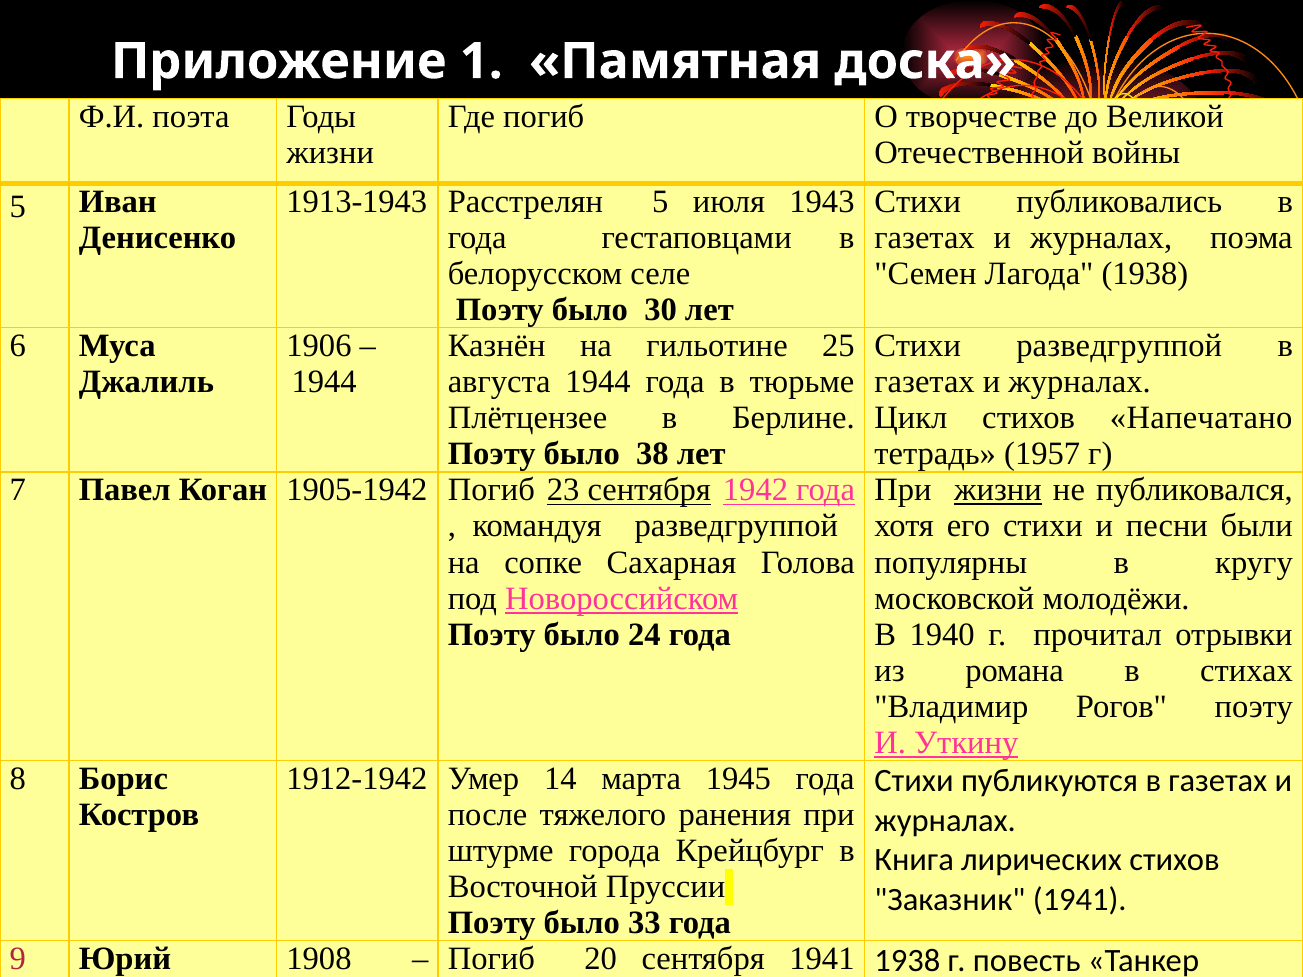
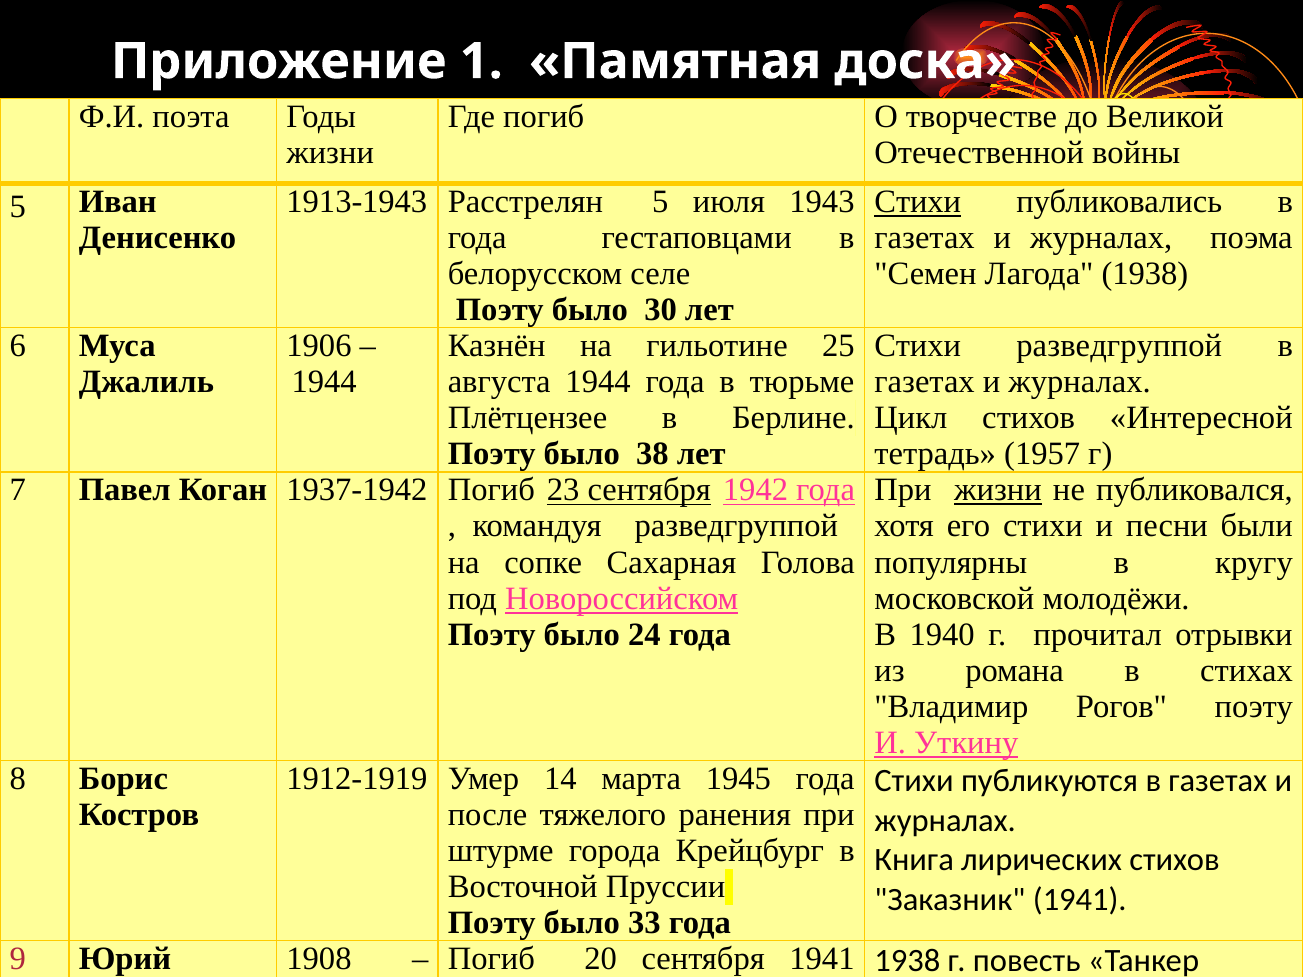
Стихи at (918, 202) underline: none -> present
Напечатано: Напечатано -> Интересной
1905-1942: 1905-1942 -> 1937-1942
1912-1942: 1912-1942 -> 1912-1919
